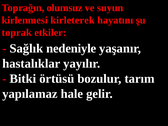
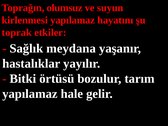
kirlenmesi kirleterek: kirleterek -> yapılamaz
nedeniyle: nedeniyle -> meydana
